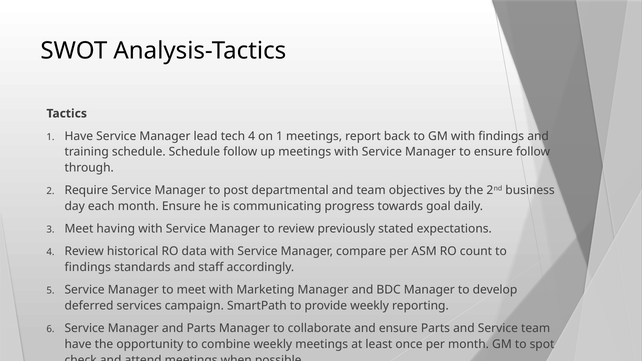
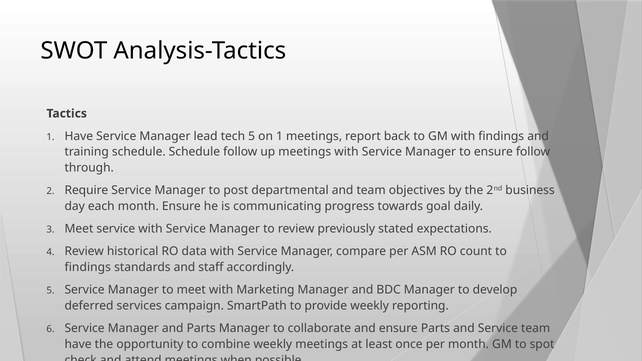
tech 4: 4 -> 5
Meet having: having -> service
